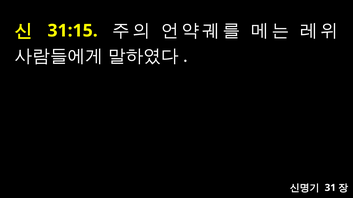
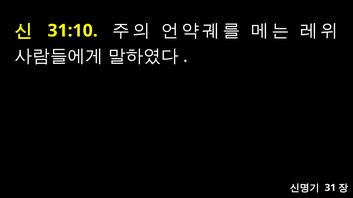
31:15: 31:15 -> 31:10
